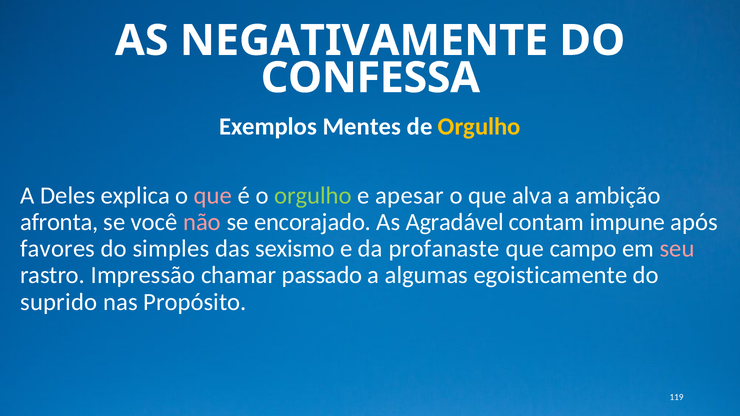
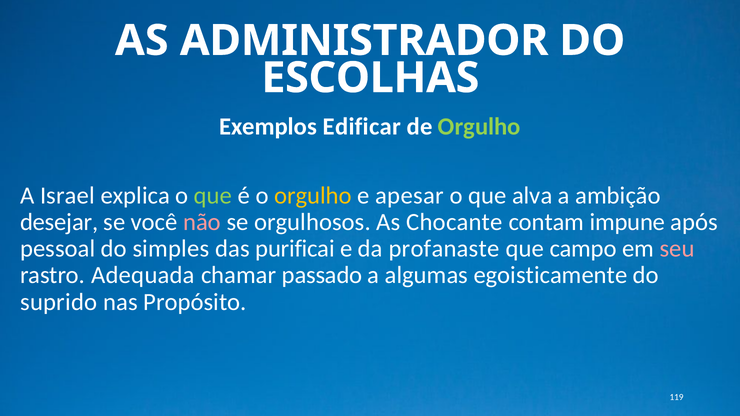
NEGATIVAMENTE: NEGATIVAMENTE -> ADMINISTRADOR
CONFESSA: CONFESSA -> ESCOLHAS
Mentes: Mentes -> Edificar
Orgulho at (479, 127) colour: yellow -> light green
Deles: Deles -> Israel
que at (213, 196) colour: pink -> light green
orgulho at (313, 196) colour: light green -> yellow
afronta: afronta -> desejar
encorajado: encorajado -> orgulhosos
Agradável: Agradável -> Chocante
favores: favores -> pessoal
sexismo: sexismo -> purificai
Impressão: Impressão -> Adequada
